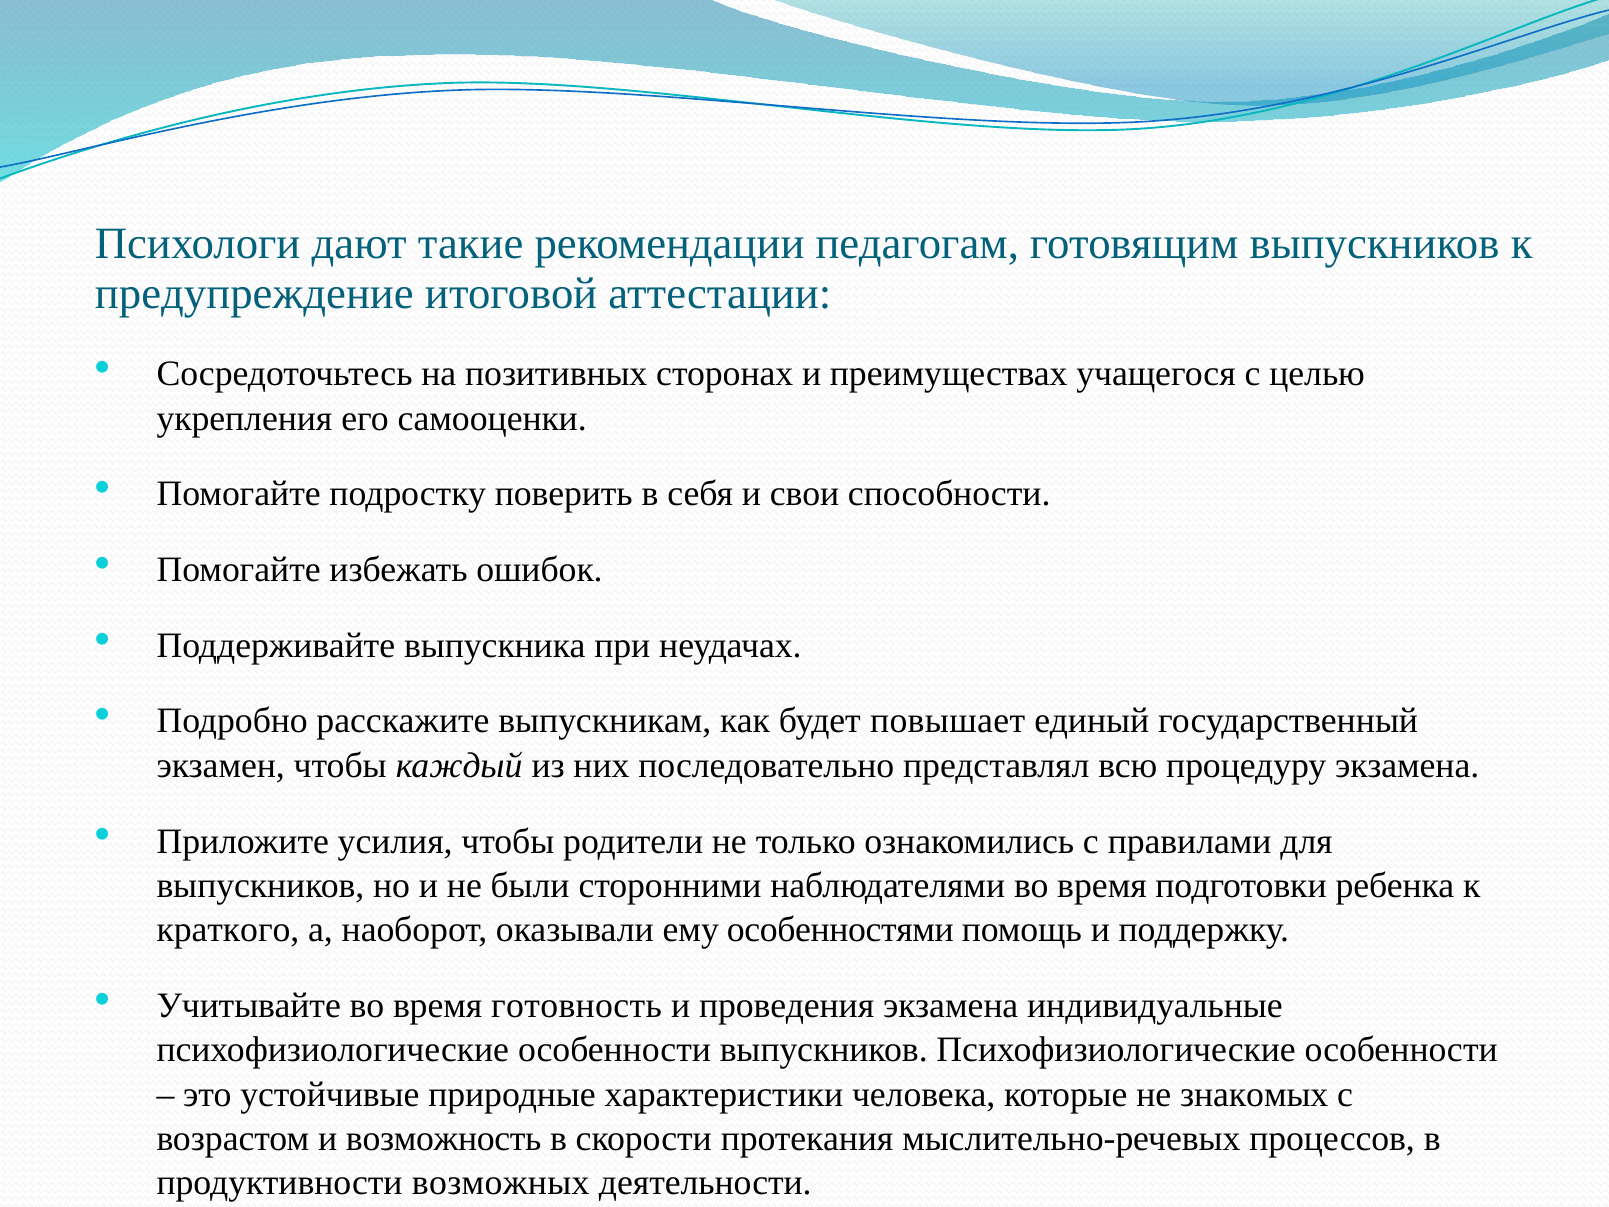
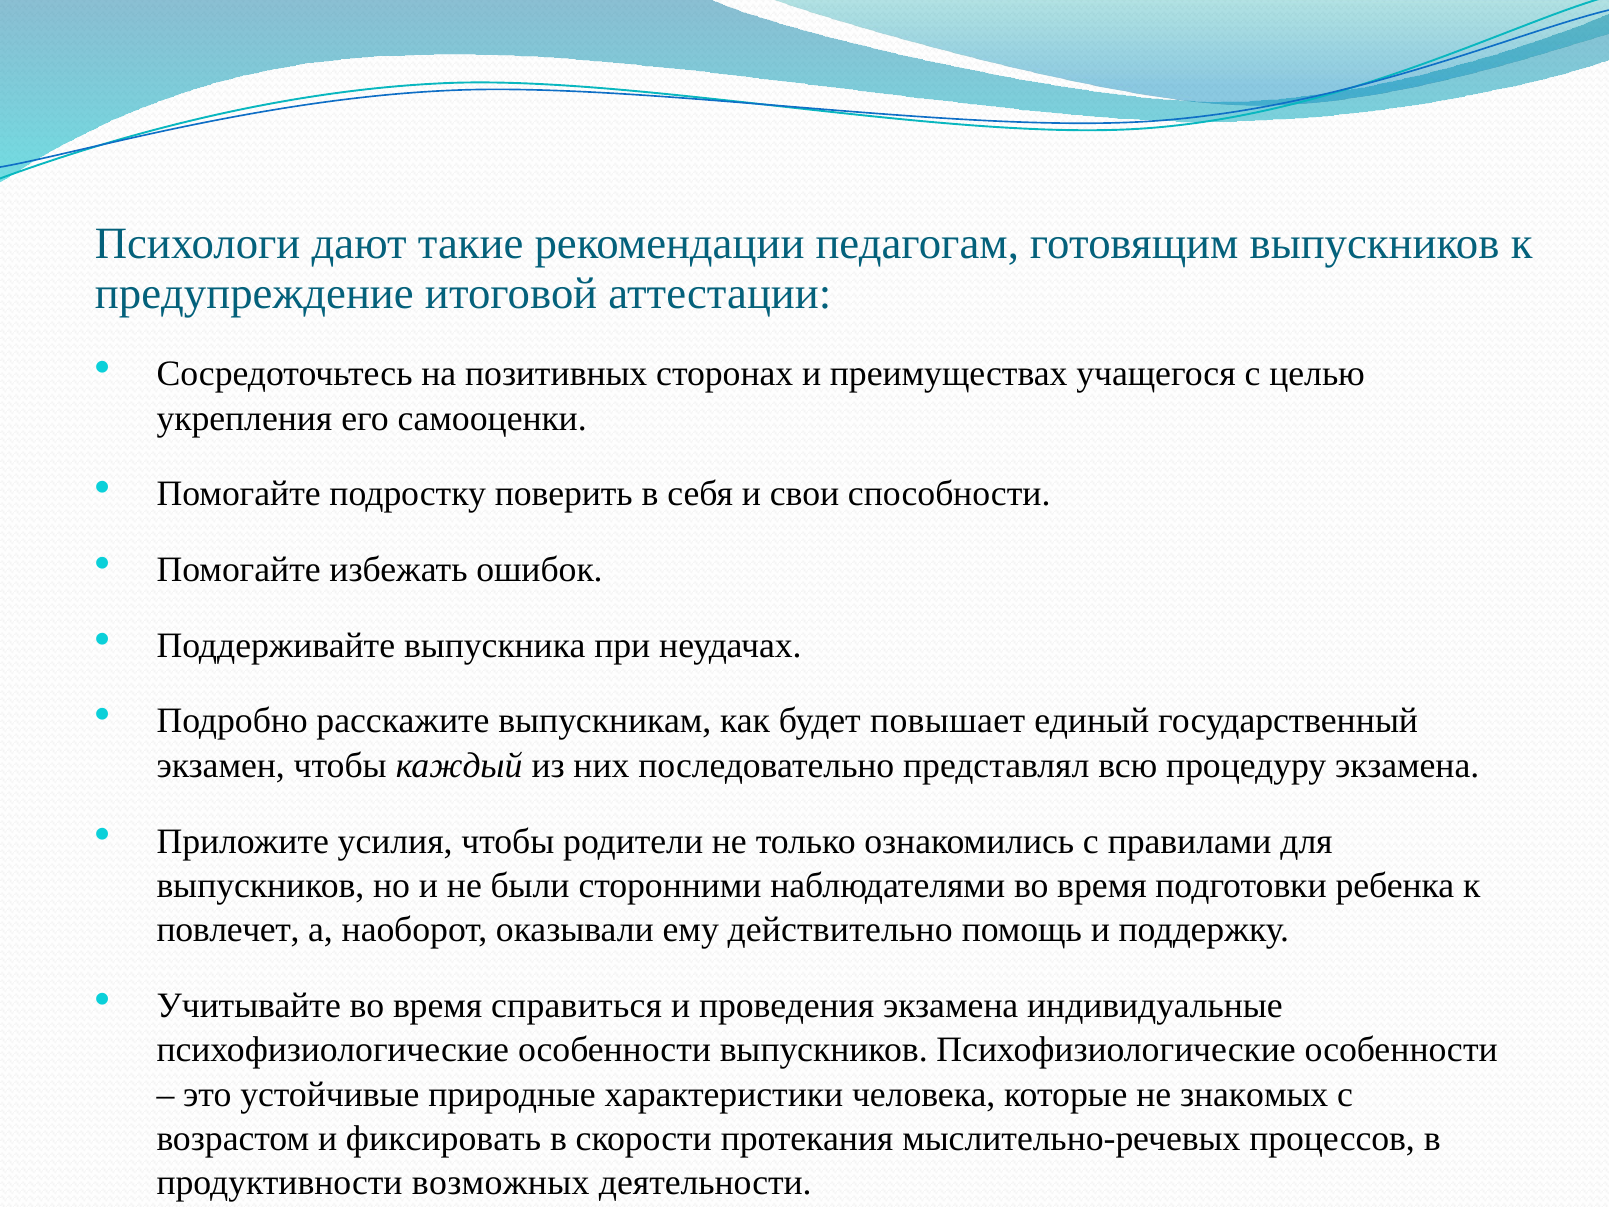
краткого: краткого -> повлечет
особенностями: особенностями -> действительно
готовность: готовность -> справиться
возможность: возможность -> фиксировать
